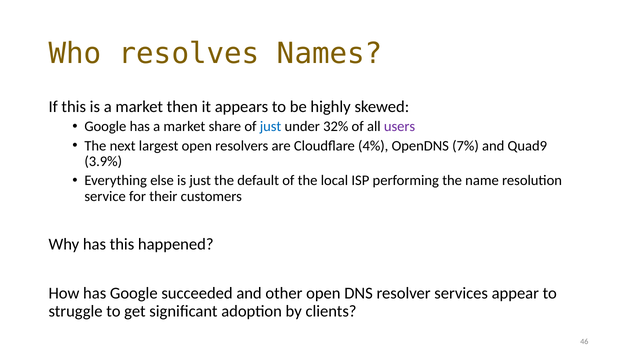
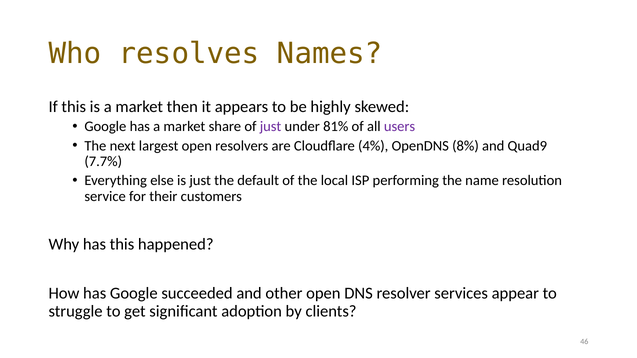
just at (271, 127) colour: blue -> purple
32%: 32% -> 81%
7%: 7% -> 8%
3.9%: 3.9% -> 7.7%
